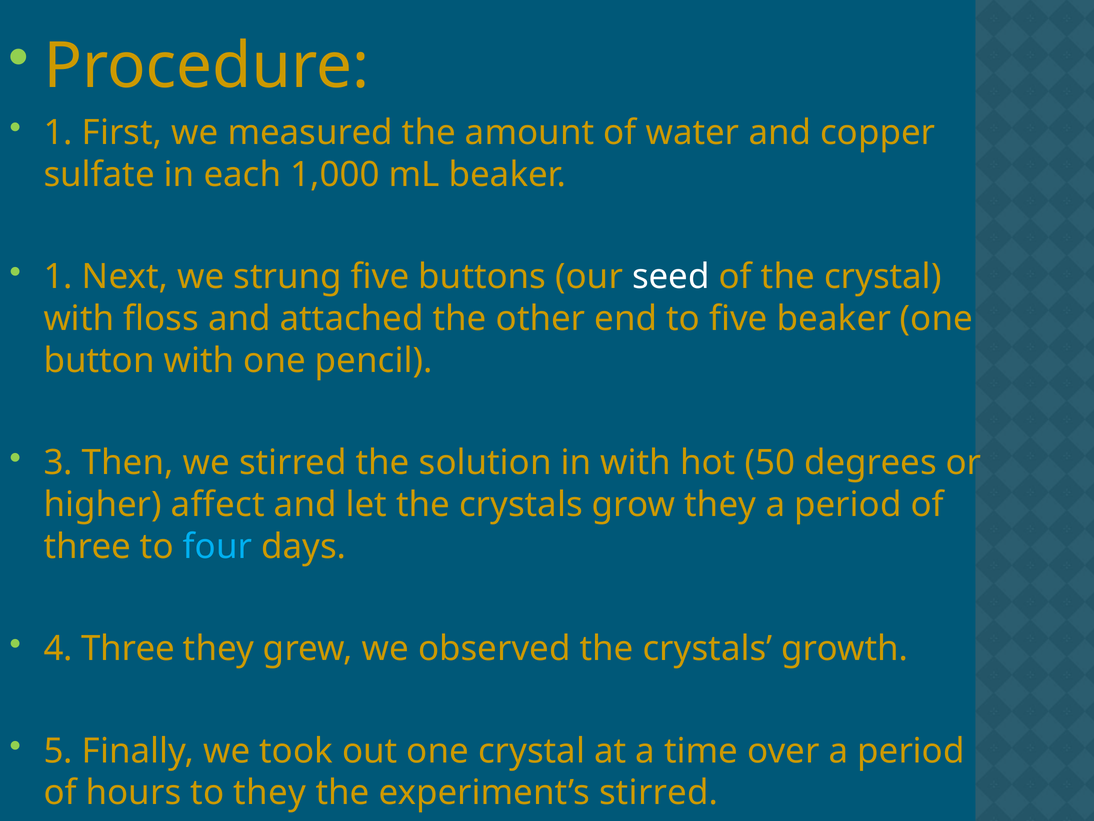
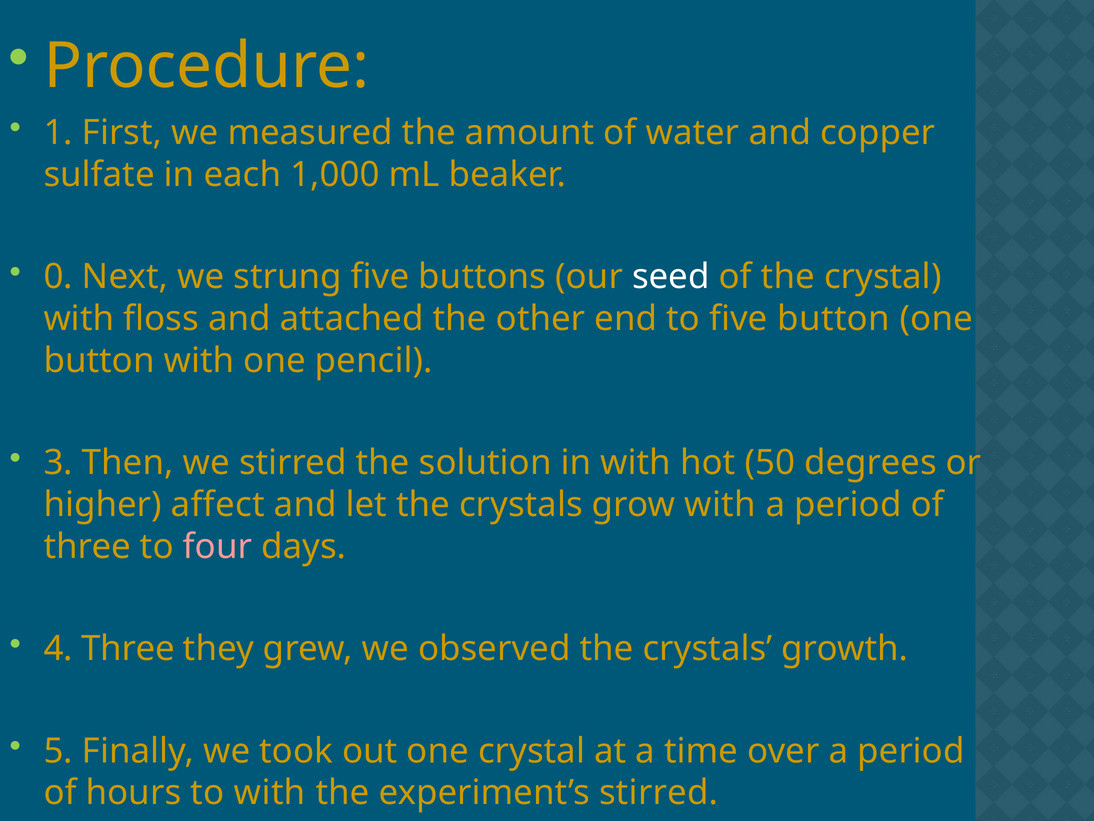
1 at (58, 277): 1 -> 0
five beaker: beaker -> button
grow they: they -> with
four colour: light blue -> pink
to they: they -> with
